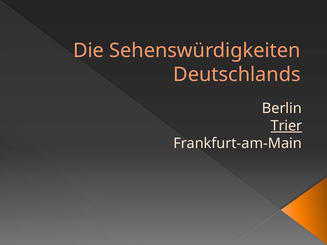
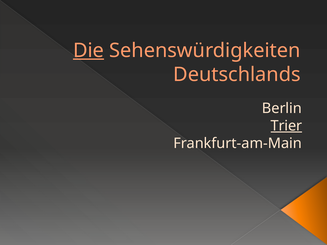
Die underline: none -> present
